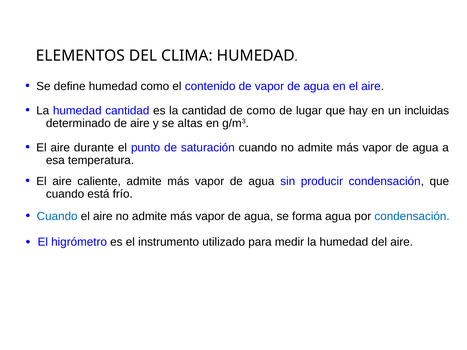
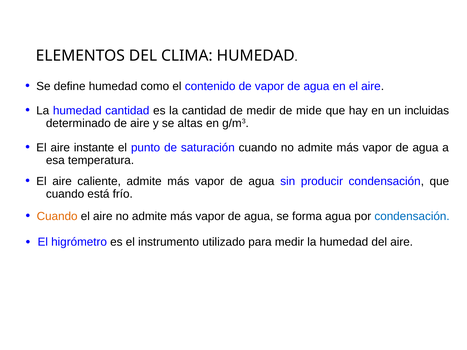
de como: como -> medir
lugar: lugar -> mide
durante: durante -> instante
Cuando at (57, 217) colour: blue -> orange
